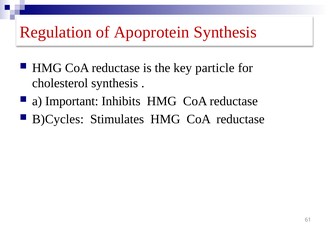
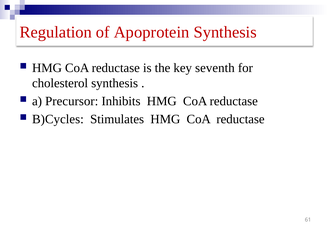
particle: particle -> seventh
Important: Important -> Precursor
